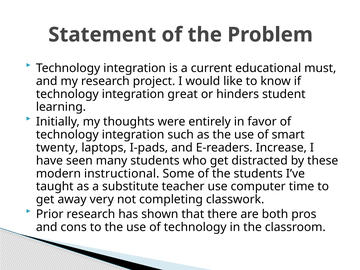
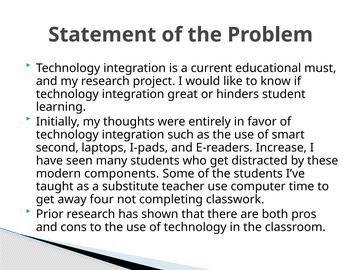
twenty: twenty -> second
instructional: instructional -> components
very: very -> four
